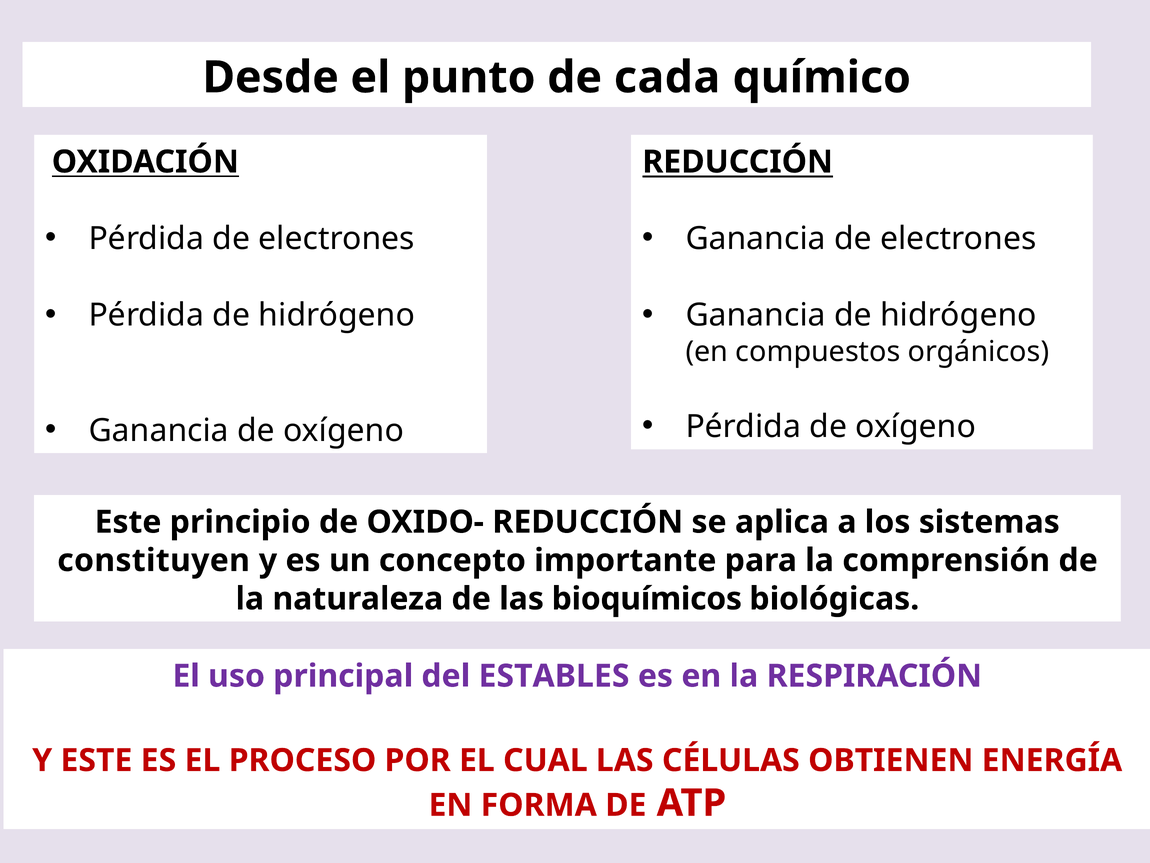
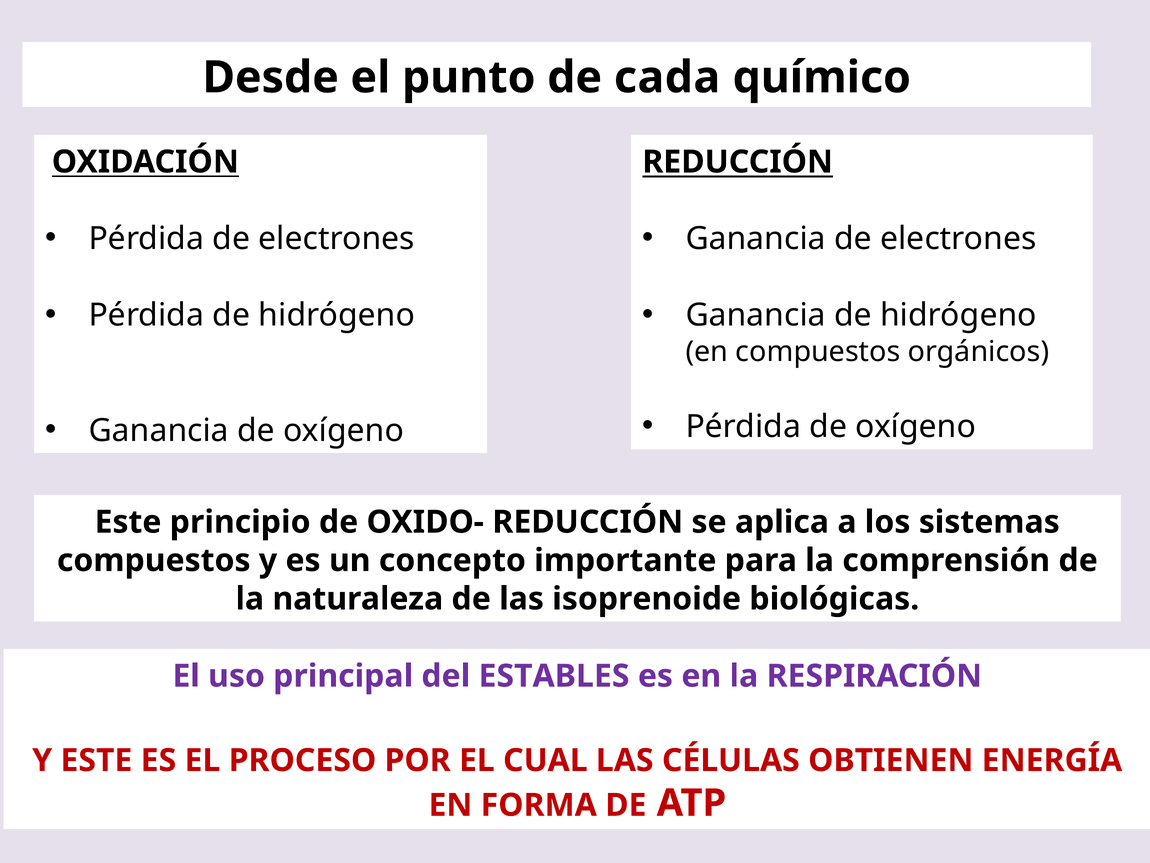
constituyen at (154, 560): constituyen -> compuestos
bioquímicos: bioquímicos -> isoprenoide
